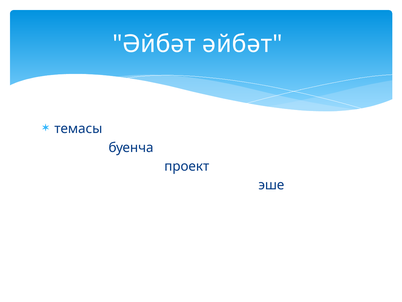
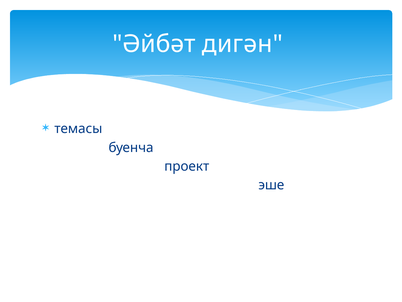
Әйбәт әйбәт: әйбәт -> дигән
